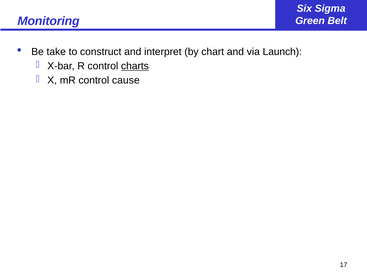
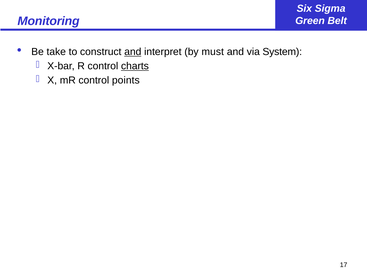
and at (133, 52) underline: none -> present
chart: chart -> must
Launch: Launch -> System
cause: cause -> points
